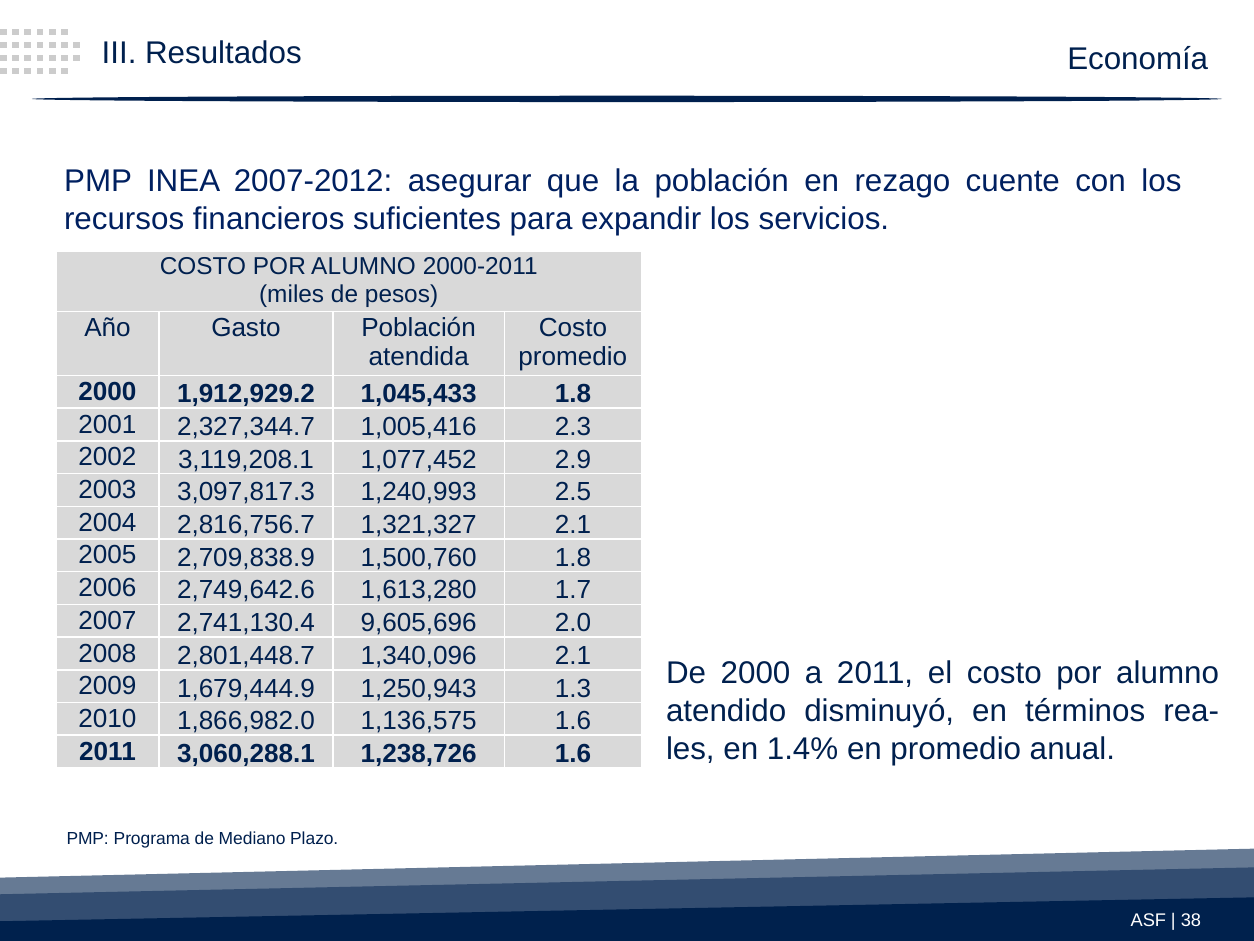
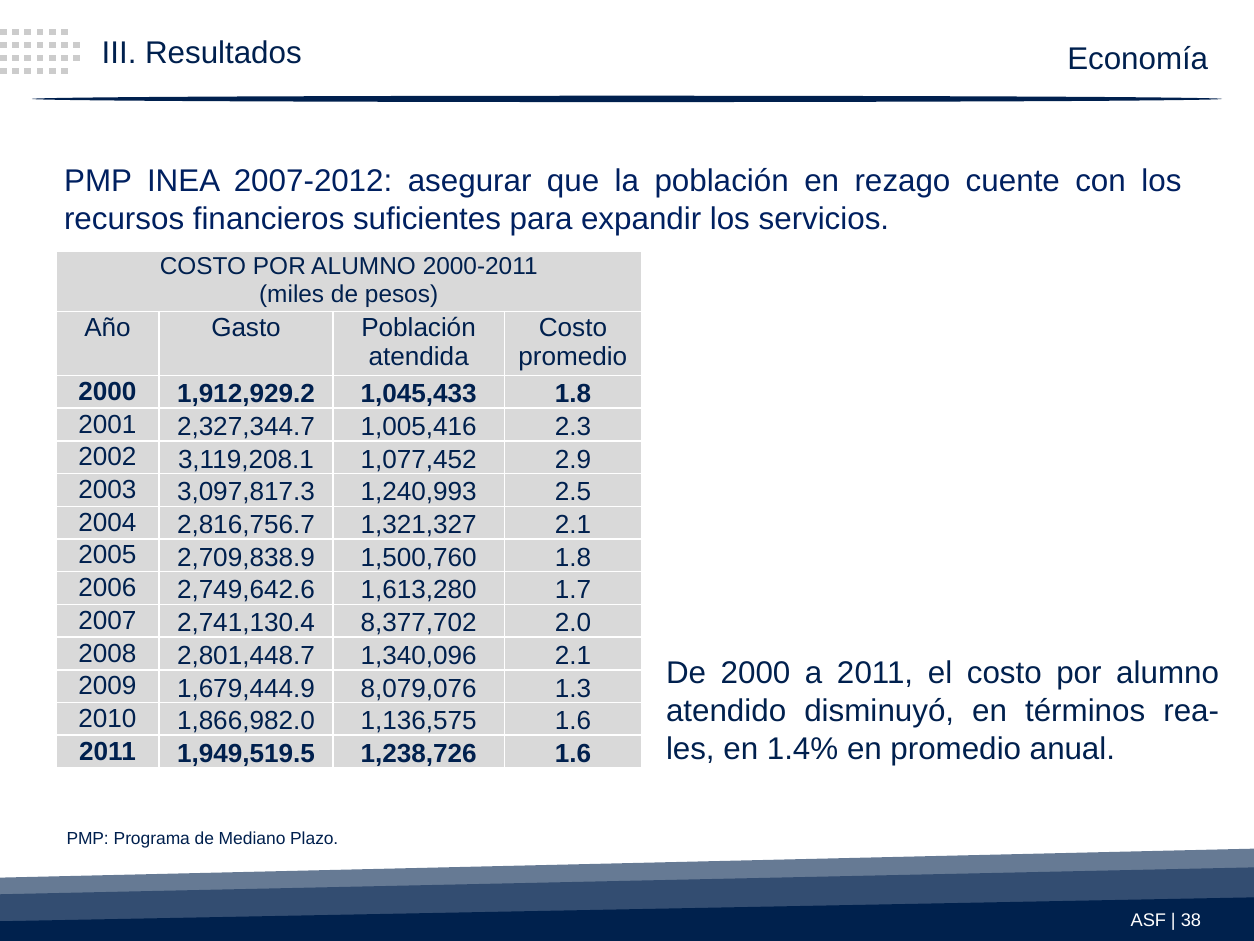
9,605,696: 9,605,696 -> 8,377,702
1,250,943: 1,250,943 -> 8,079,076
3,060,288.1: 3,060,288.1 -> 1,949,519.5
